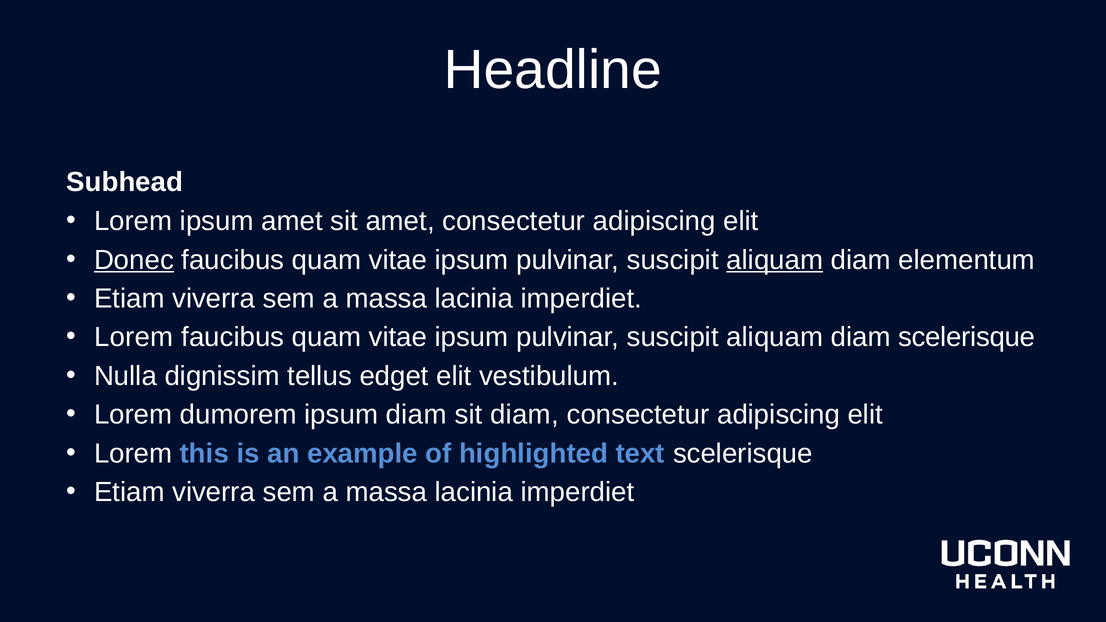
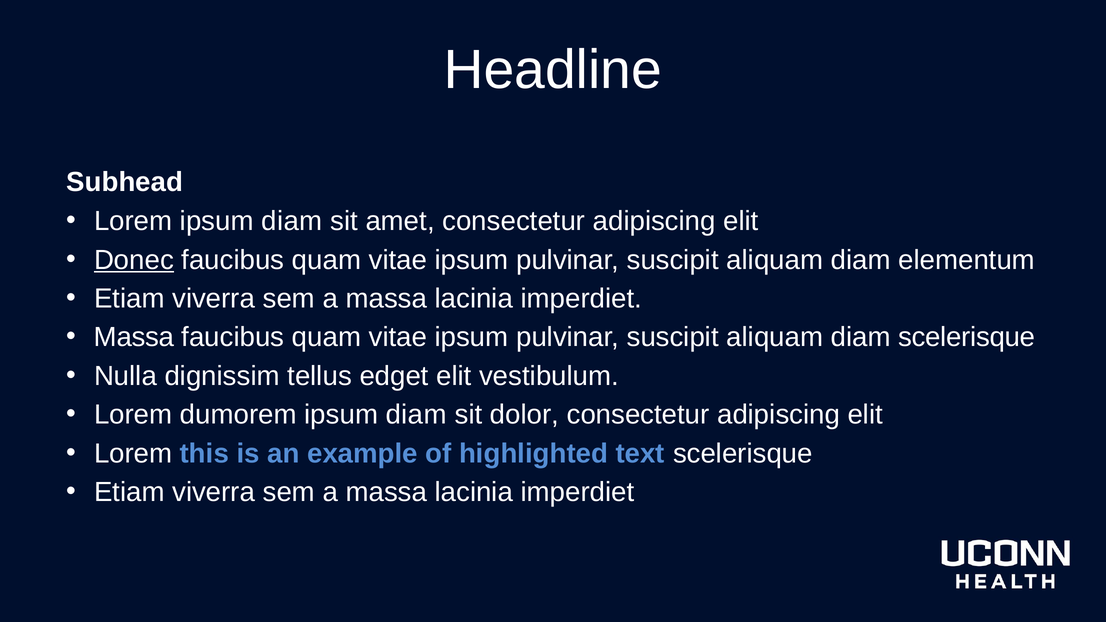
Lorem ipsum amet: amet -> diam
aliquam at (775, 260) underline: present -> none
Lorem at (134, 337): Lorem -> Massa
sit diam: diam -> dolor
